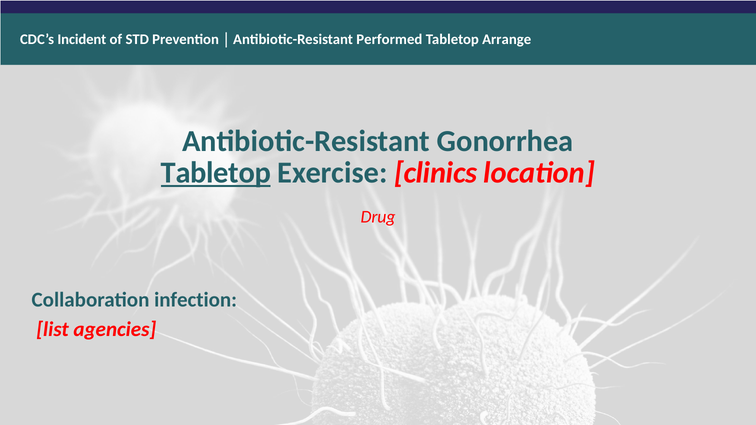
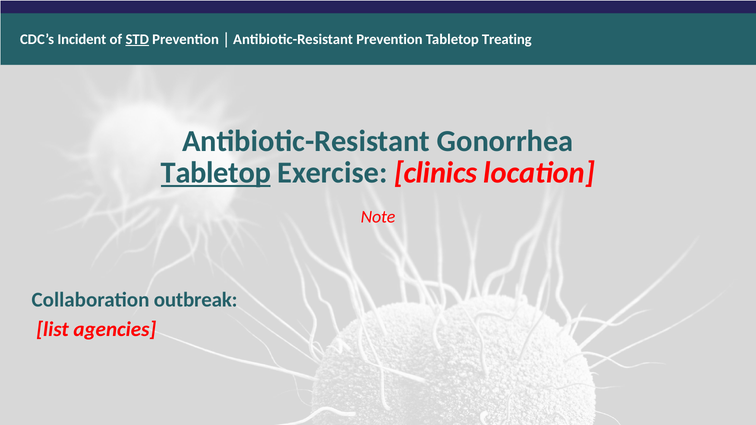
STD underline: none -> present
Antibiotic-Resistant Performed: Performed -> Prevention
Arrange: Arrange -> Treating
Drug: Drug -> Note
infection: infection -> outbreak
